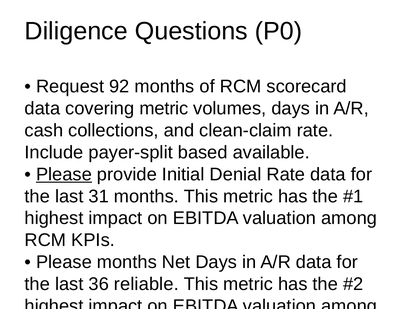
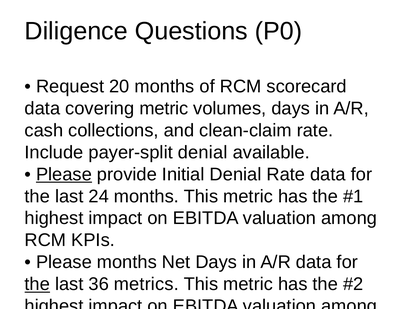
92: 92 -> 20
payer-split based: based -> denial
31: 31 -> 24
the at (37, 284) underline: none -> present
reliable: reliable -> metrics
